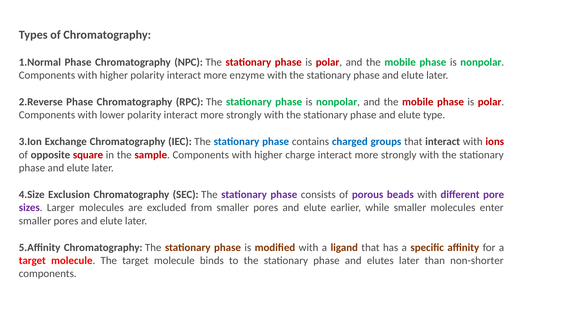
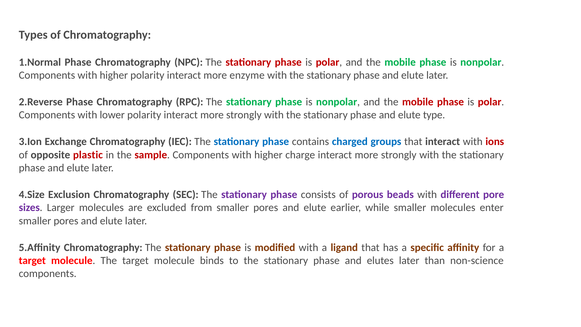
square: square -> plastic
non-shorter: non-shorter -> non-science
